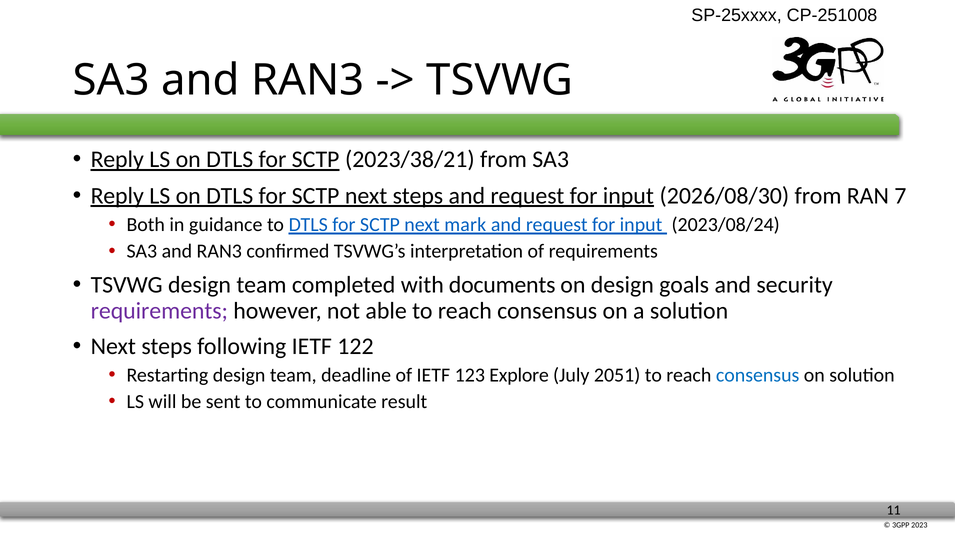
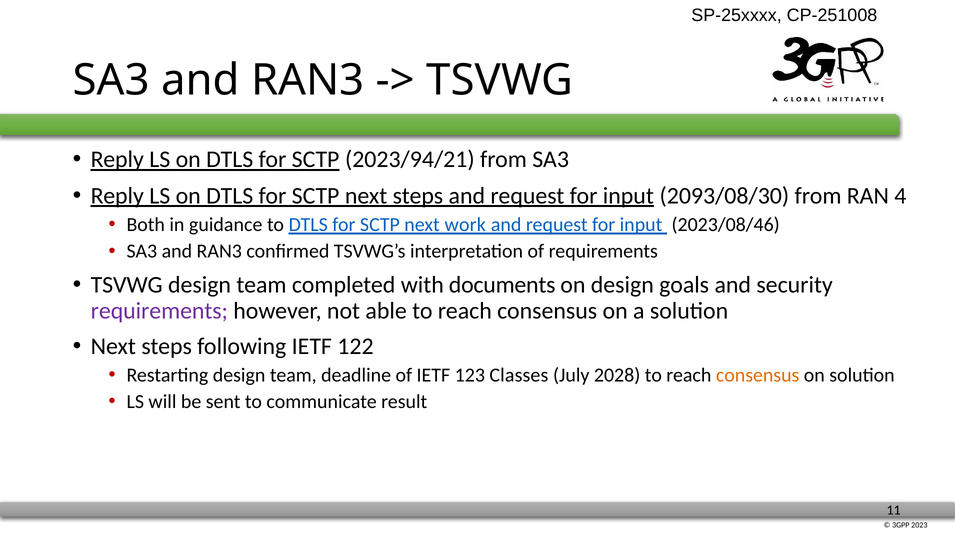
2023/38/21: 2023/38/21 -> 2023/94/21
2026/08/30: 2026/08/30 -> 2093/08/30
7: 7 -> 4
mark: mark -> work
2023/08/24: 2023/08/24 -> 2023/08/46
Explore: Explore -> Classes
2051: 2051 -> 2028
consensus at (758, 375) colour: blue -> orange
